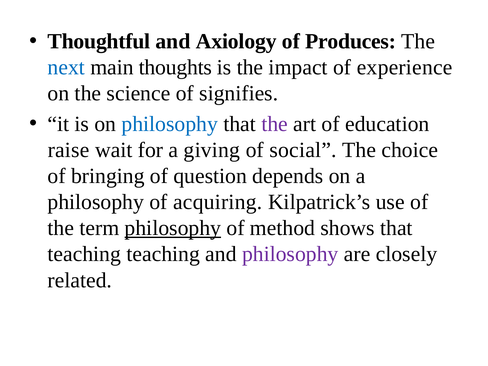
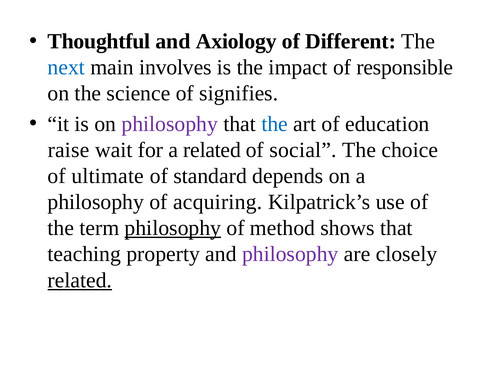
Produces: Produces -> Different
thoughts: thoughts -> involves
experience: experience -> responsible
philosophy at (170, 124) colour: blue -> purple
the at (275, 124) colour: purple -> blue
a giving: giving -> related
bringing: bringing -> ultimate
question: question -> standard
teaching teaching: teaching -> property
related at (80, 280) underline: none -> present
